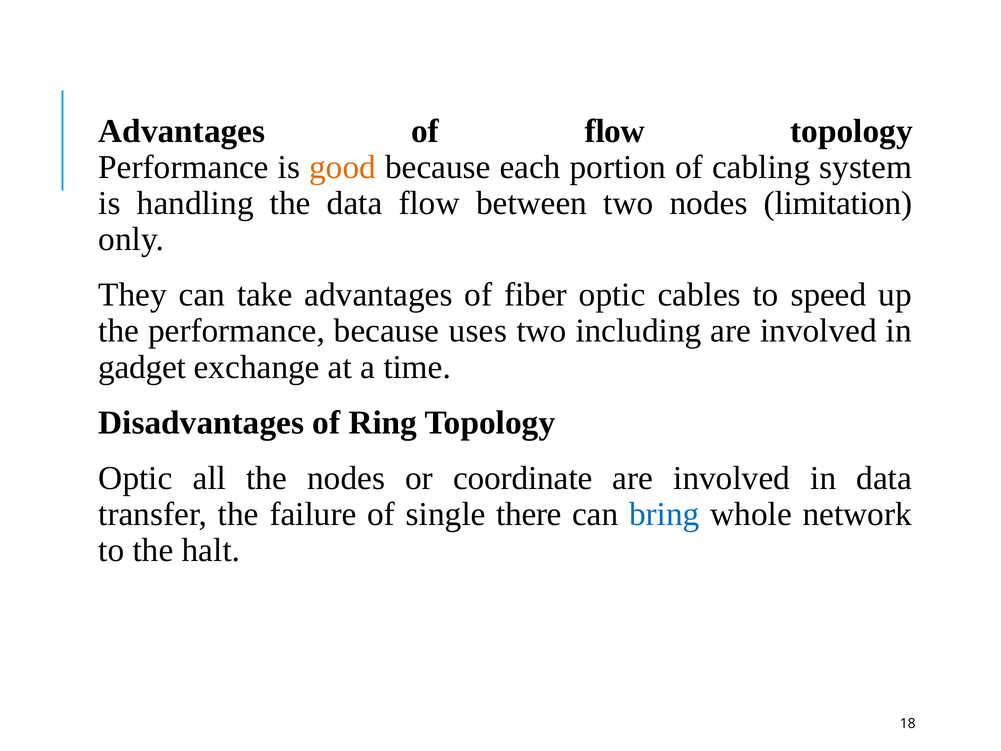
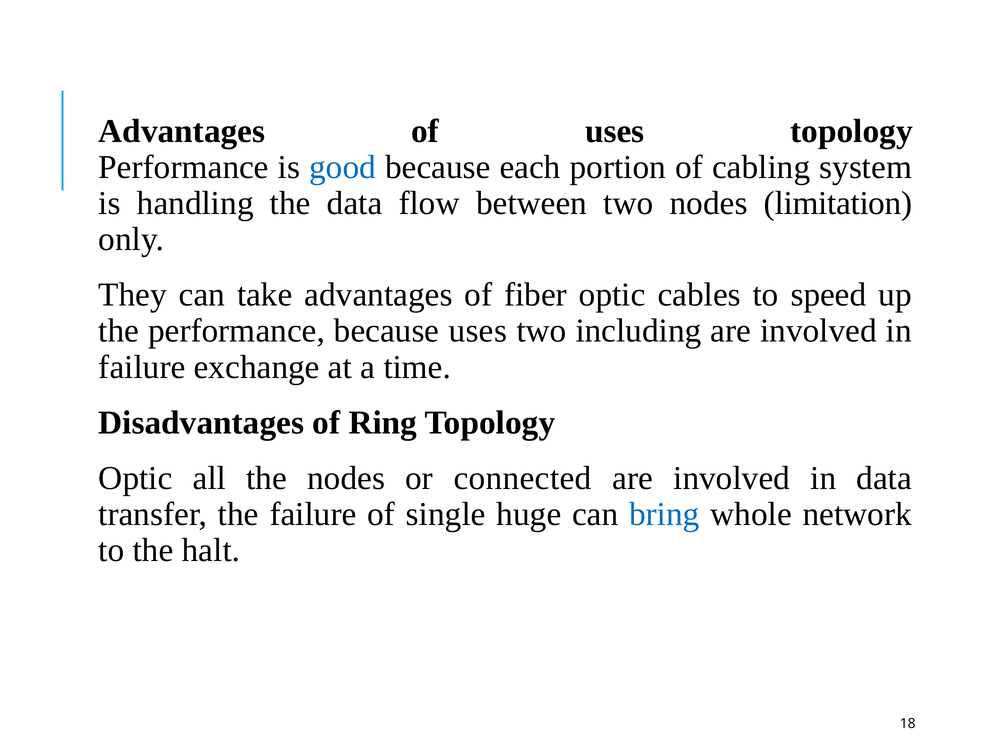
of flow: flow -> uses
good colour: orange -> blue
gadget at (142, 367): gadget -> failure
coordinate: coordinate -> connected
there: there -> huge
